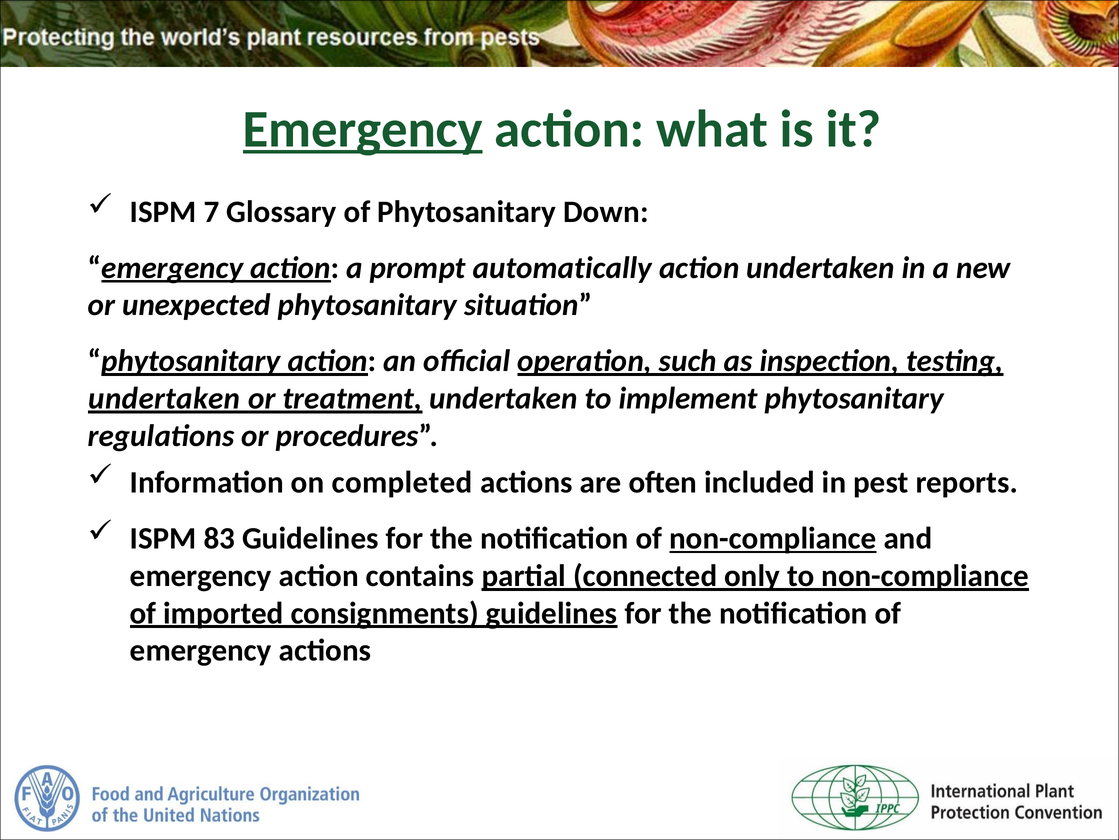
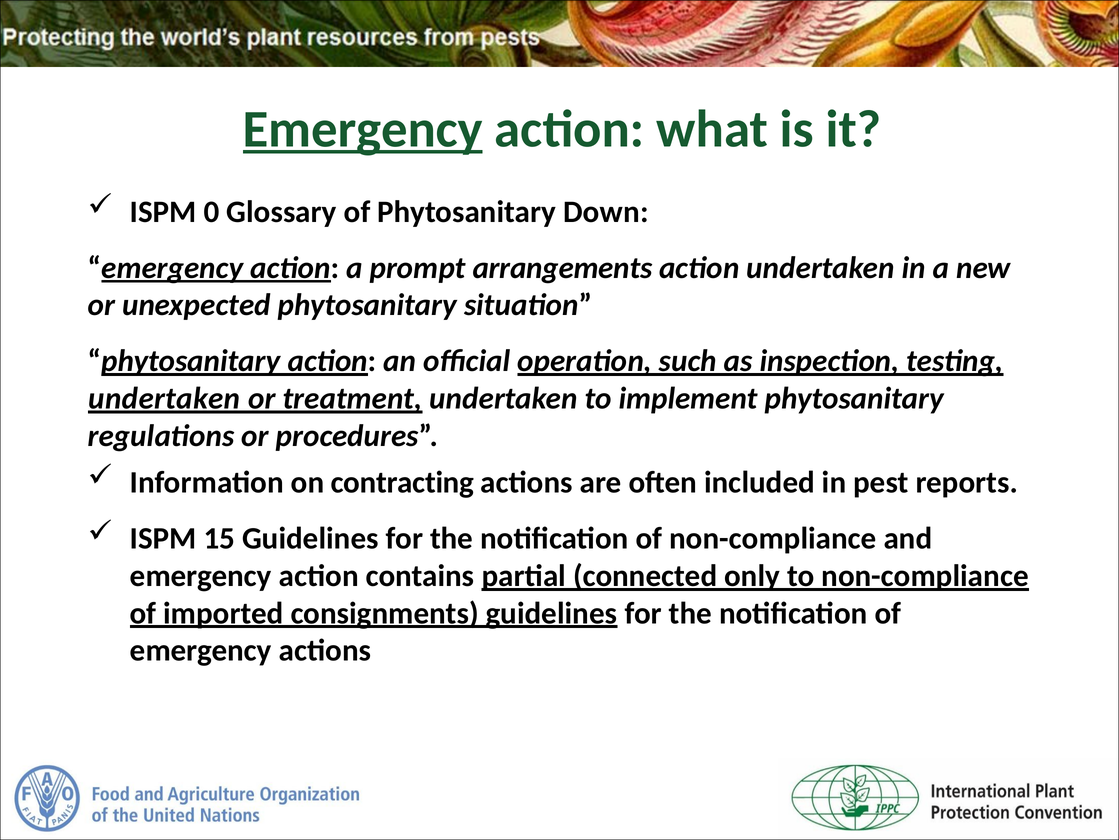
7: 7 -> 0
automatically: automatically -> arrangements
completed: completed -> contracting
83: 83 -> 15
non-compliance at (773, 538) underline: present -> none
